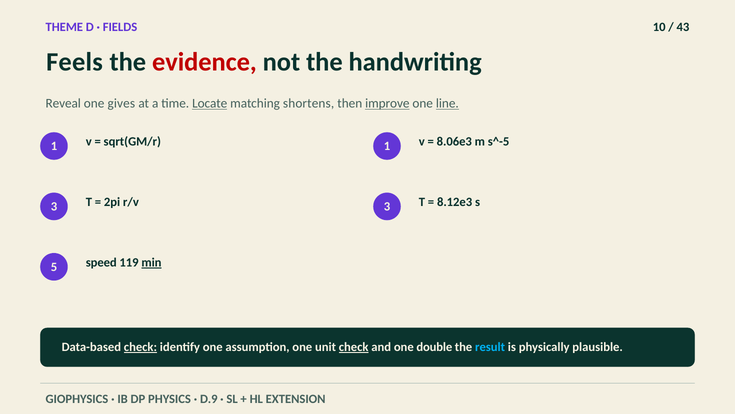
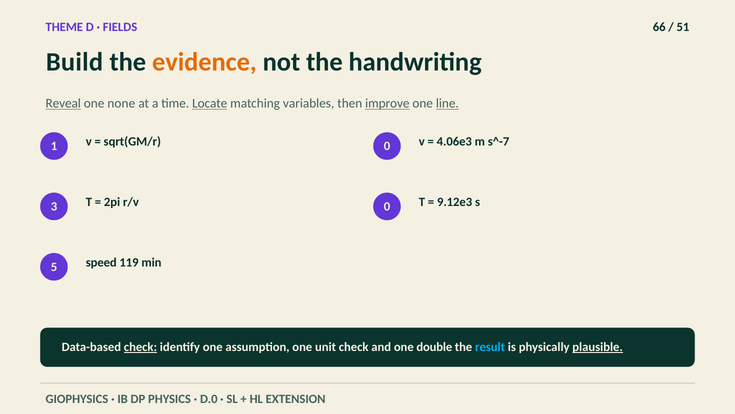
10: 10 -> 66
43: 43 -> 51
Feels: Feels -> Build
evidence colour: red -> orange
Reveal underline: none -> present
gives: gives -> none
shortens: shortens -> variables
sqrt(GM/r 1: 1 -> 0
8.06e3: 8.06e3 -> 4.06e3
s^-5: s^-5 -> s^-7
r/v 3: 3 -> 0
8.12e3: 8.12e3 -> 9.12e3
min underline: present -> none
check at (354, 347) underline: present -> none
plausible underline: none -> present
D.9: D.9 -> D.0
